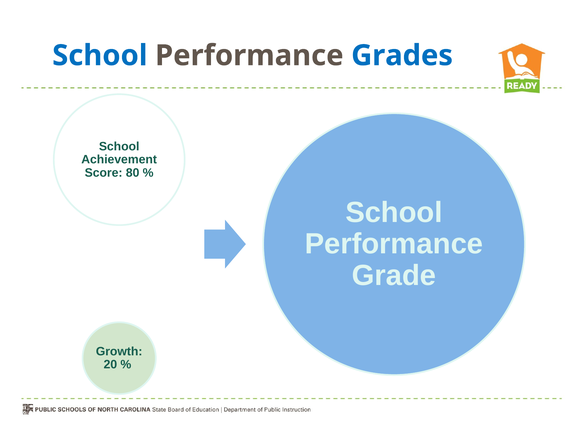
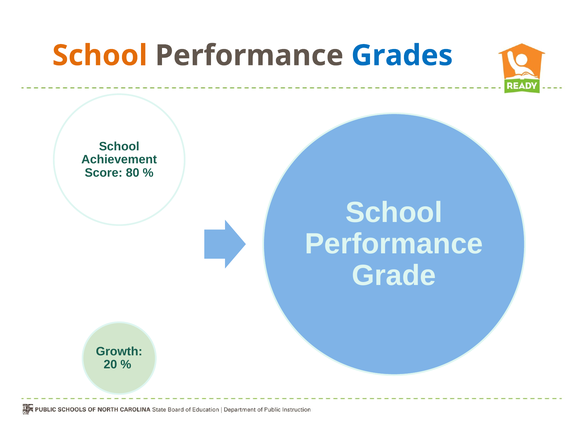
School at (100, 56) colour: blue -> orange
